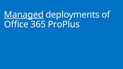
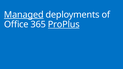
ProPlus underline: none -> present
